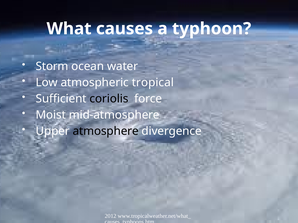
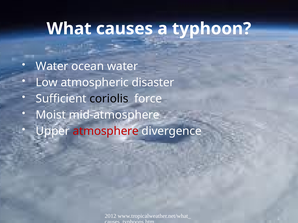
Storm at (52, 66): Storm -> Water
tropical: tropical -> disaster
atmosphere colour: black -> red
